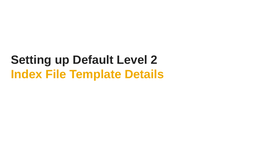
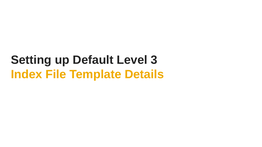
2: 2 -> 3
